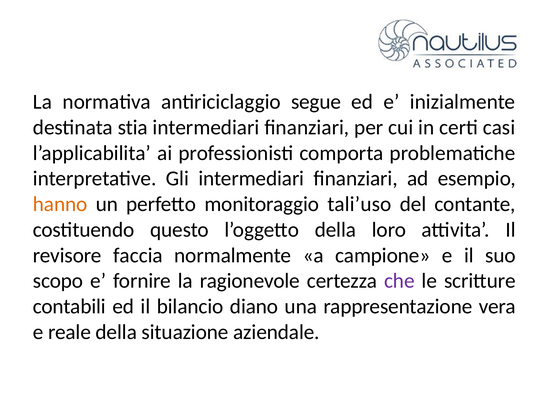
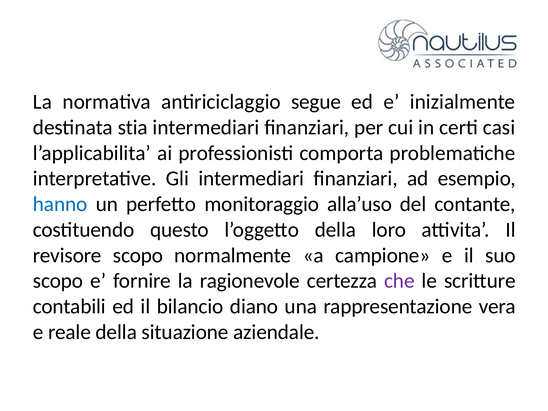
hanno colour: orange -> blue
tali’uso: tali’uso -> alla’uso
revisore faccia: faccia -> scopo
